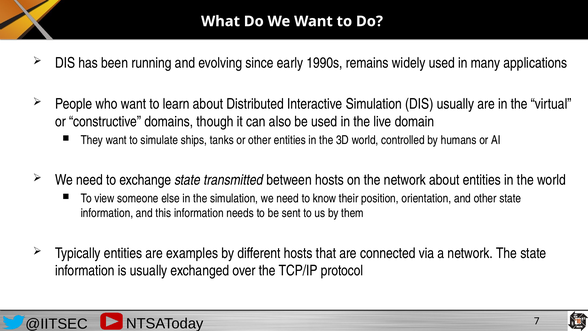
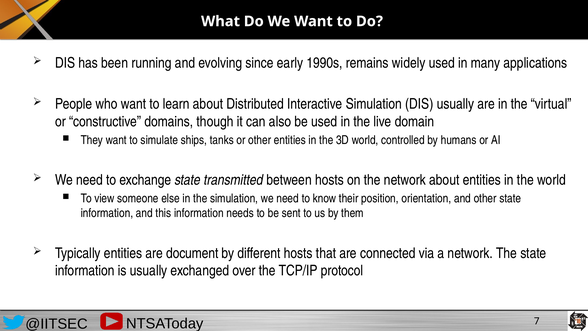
examples: examples -> document
